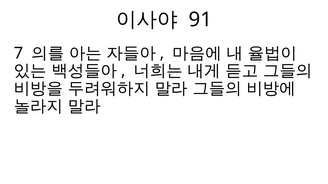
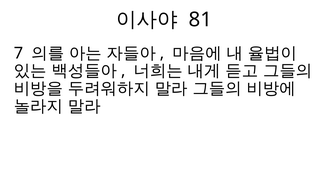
91: 91 -> 81
